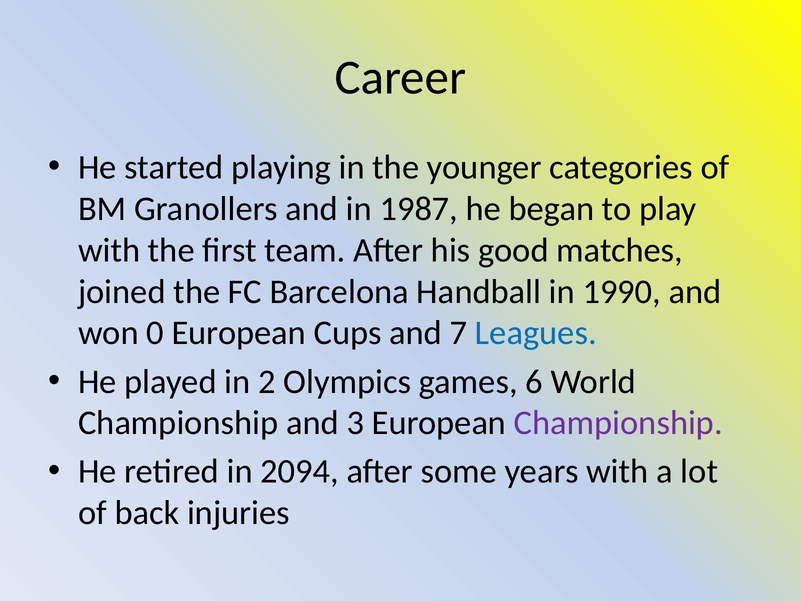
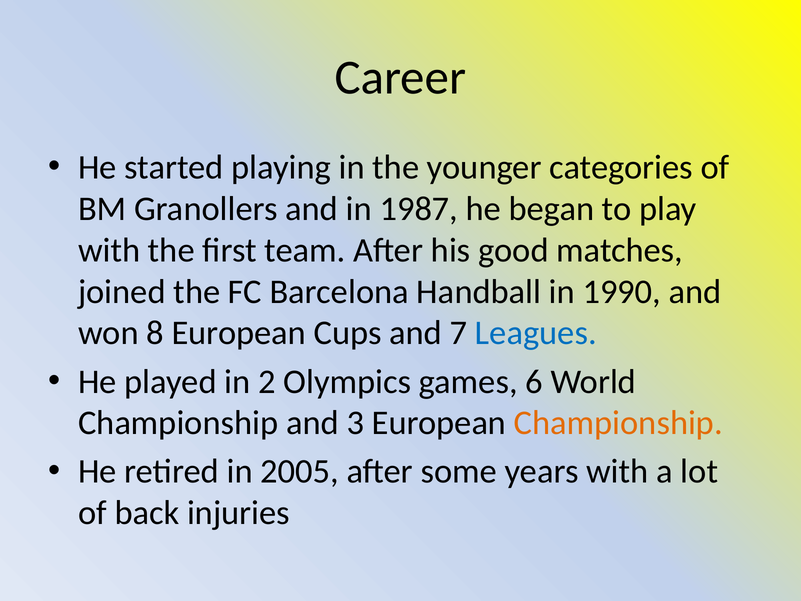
0: 0 -> 8
Championship at (618, 423) colour: purple -> orange
2094: 2094 -> 2005
